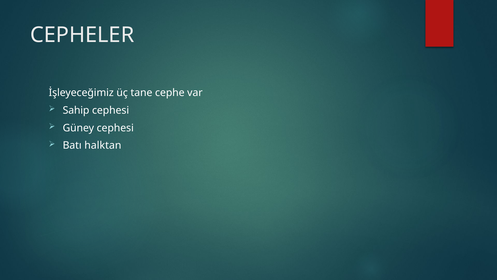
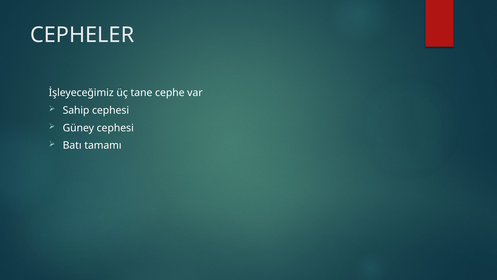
halktan: halktan -> tamamı
